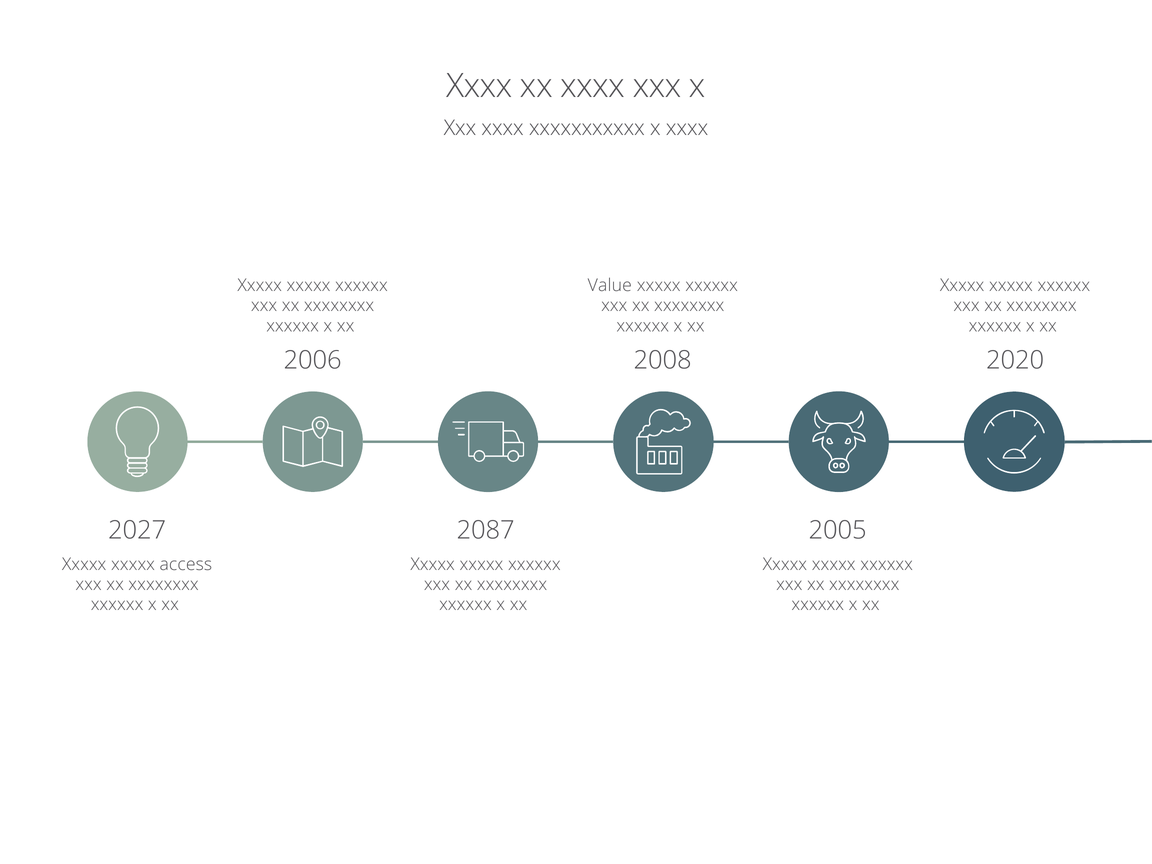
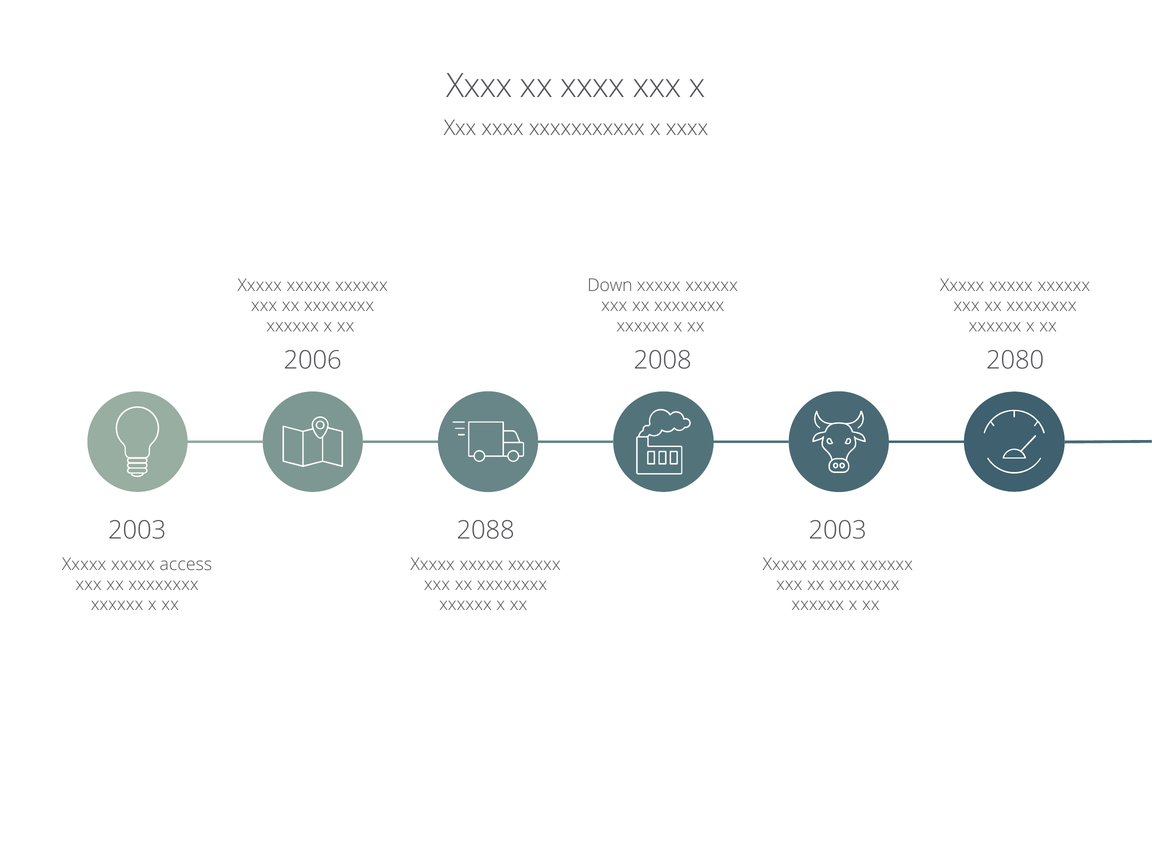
Value: Value -> Down
2020: 2020 -> 2080
2027 at (137, 530): 2027 -> 2003
2087: 2087 -> 2088
2005 at (838, 530): 2005 -> 2003
